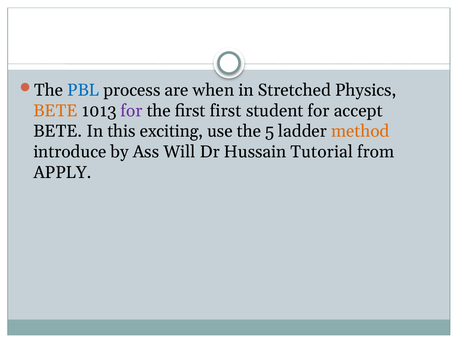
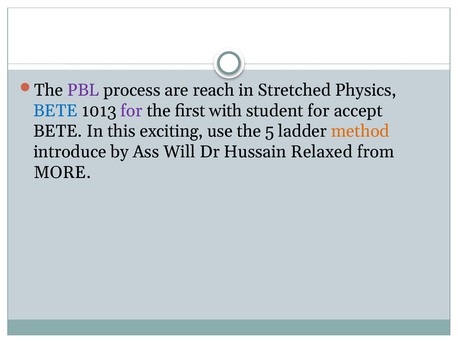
PBL colour: blue -> purple
when: when -> reach
BETE at (55, 111) colour: orange -> blue
first first: first -> with
Tutorial: Tutorial -> Relaxed
APPLY: APPLY -> MORE
